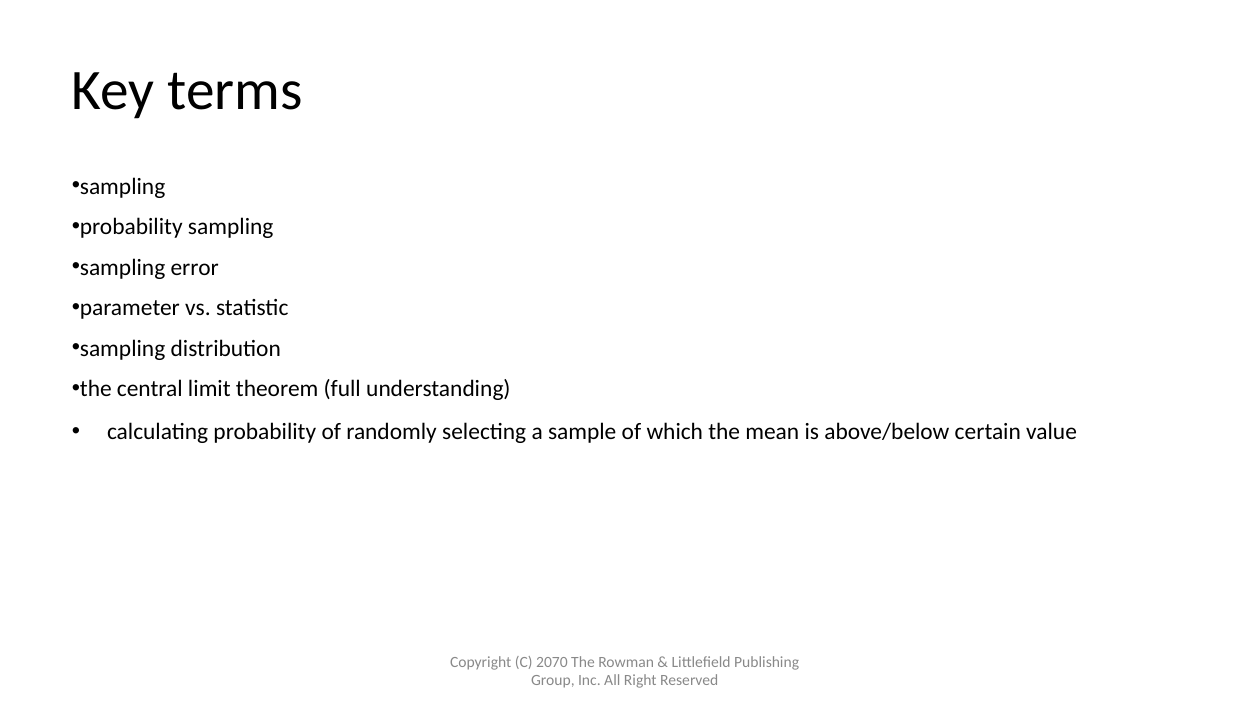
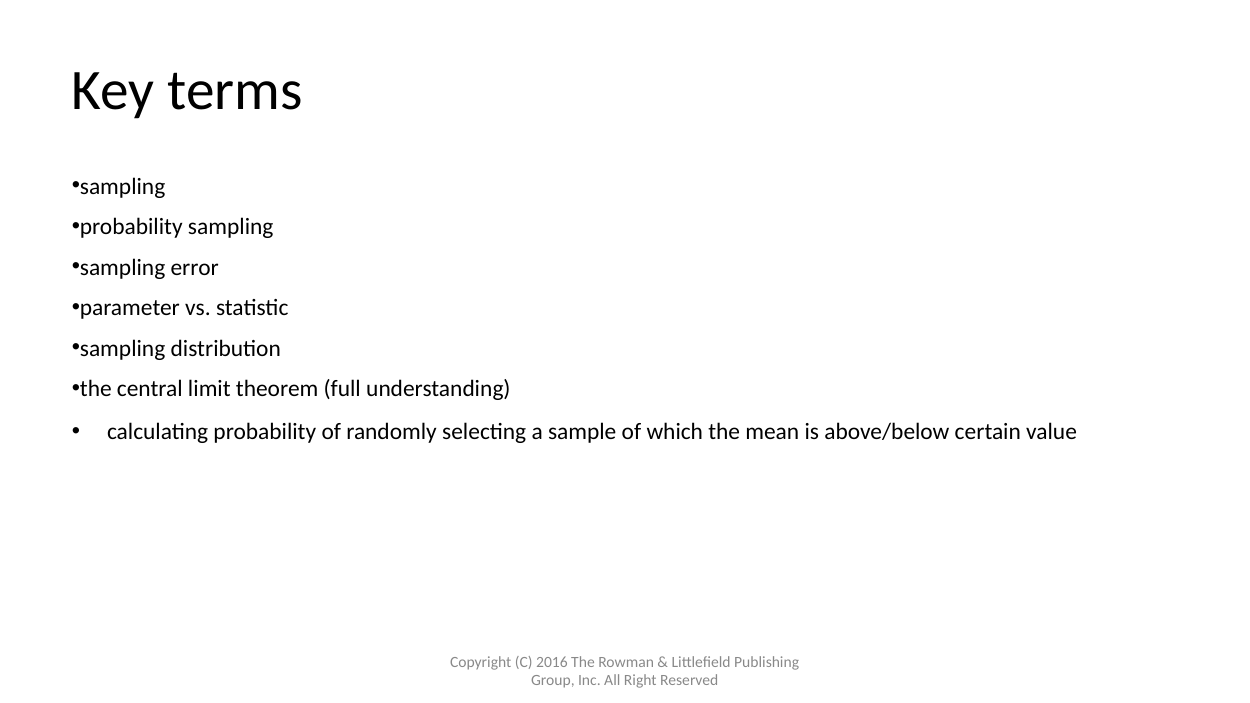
2070: 2070 -> 2016
